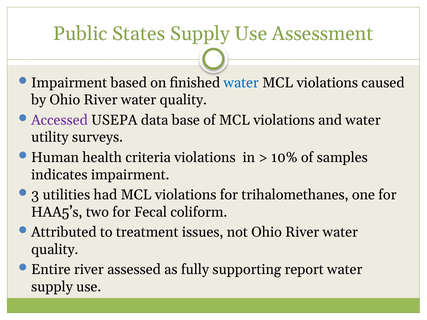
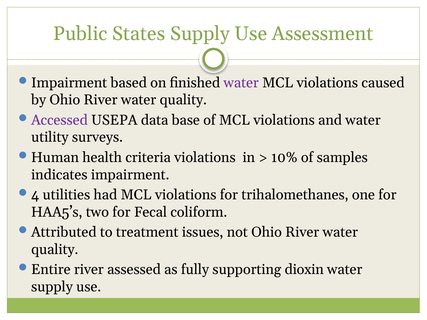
water at (241, 83) colour: blue -> purple
3: 3 -> 4
report: report -> dioxin
